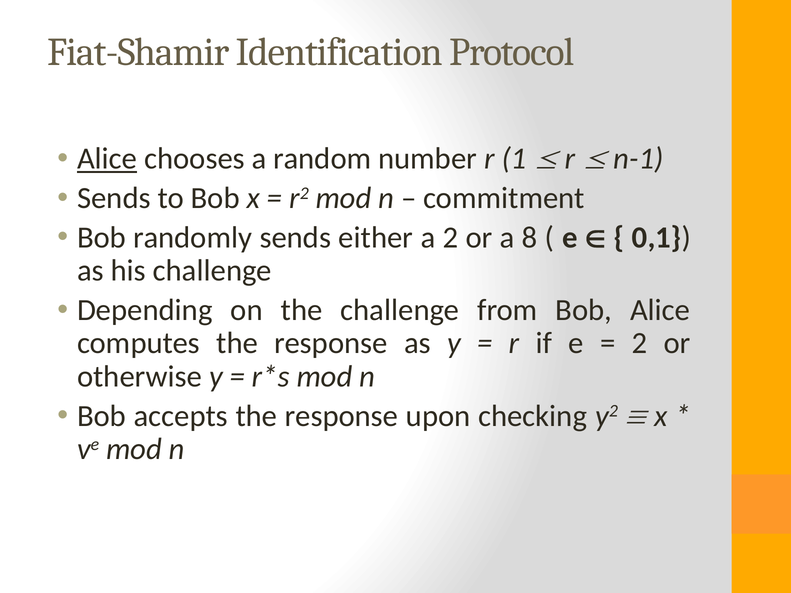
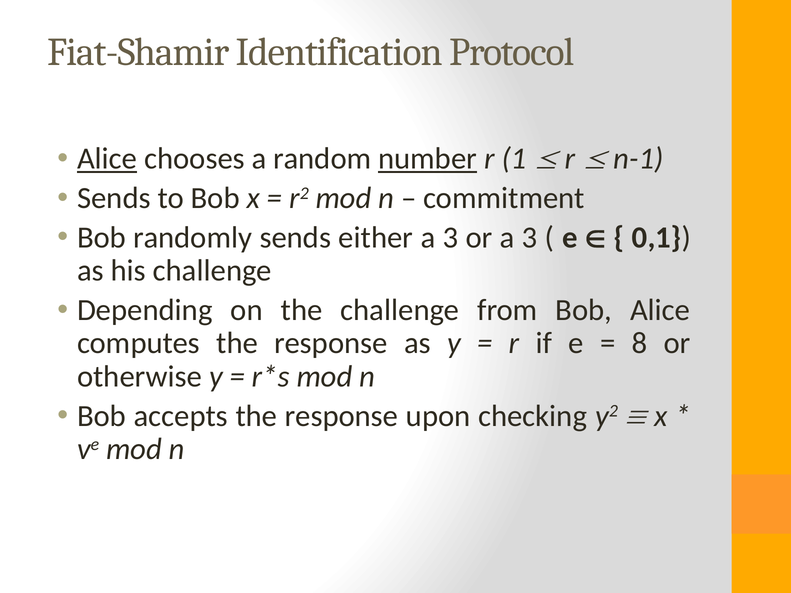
number underline: none -> present
either a 2: 2 -> 3
or a 8: 8 -> 3
2 at (640, 343): 2 -> 8
